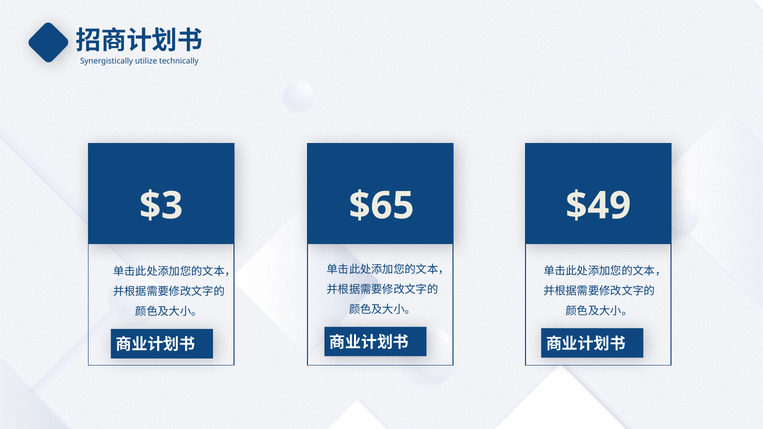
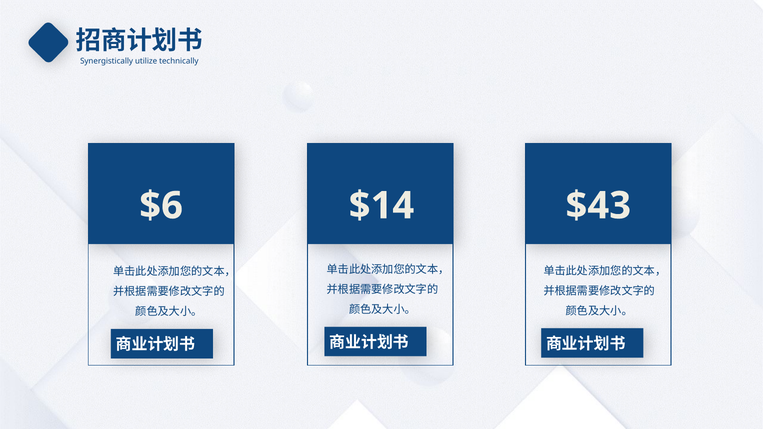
3: 3 -> 6
65: 65 -> 14
49: 49 -> 43
